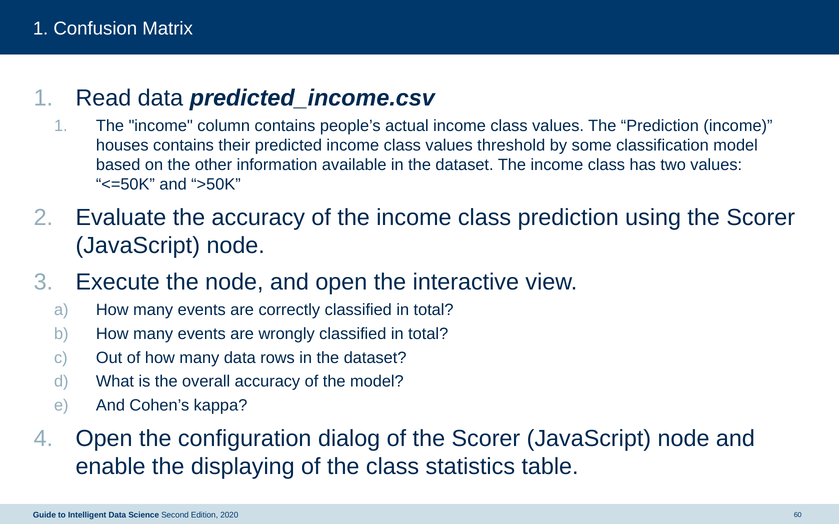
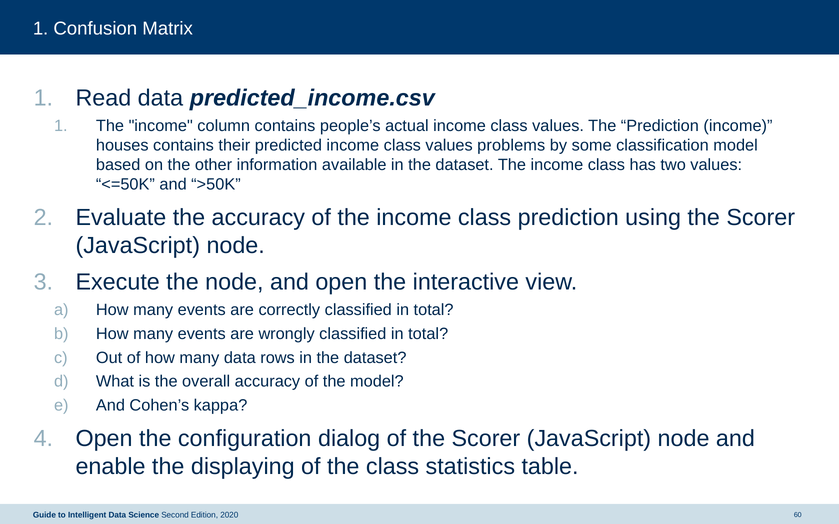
threshold: threshold -> problems
